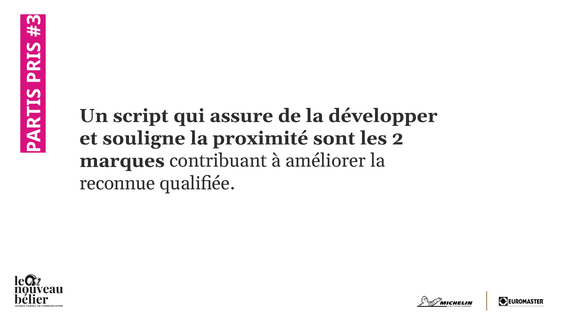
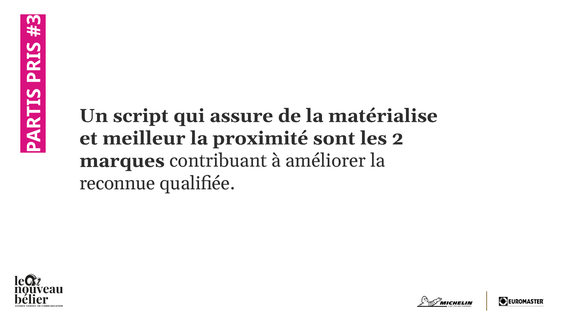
développer: développer -> matérialise
souligne: souligne -> meilleur
